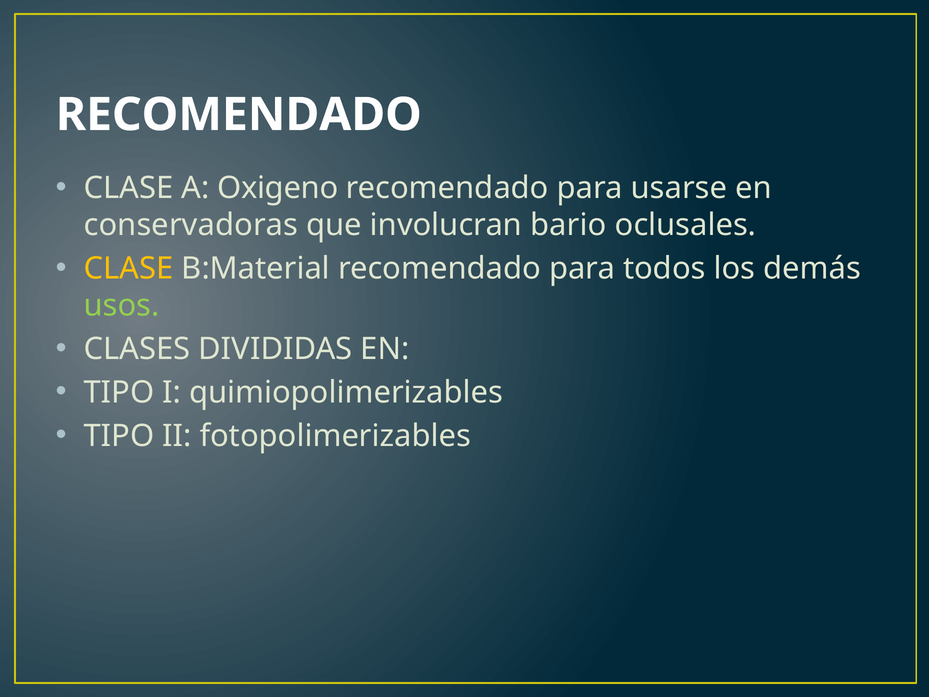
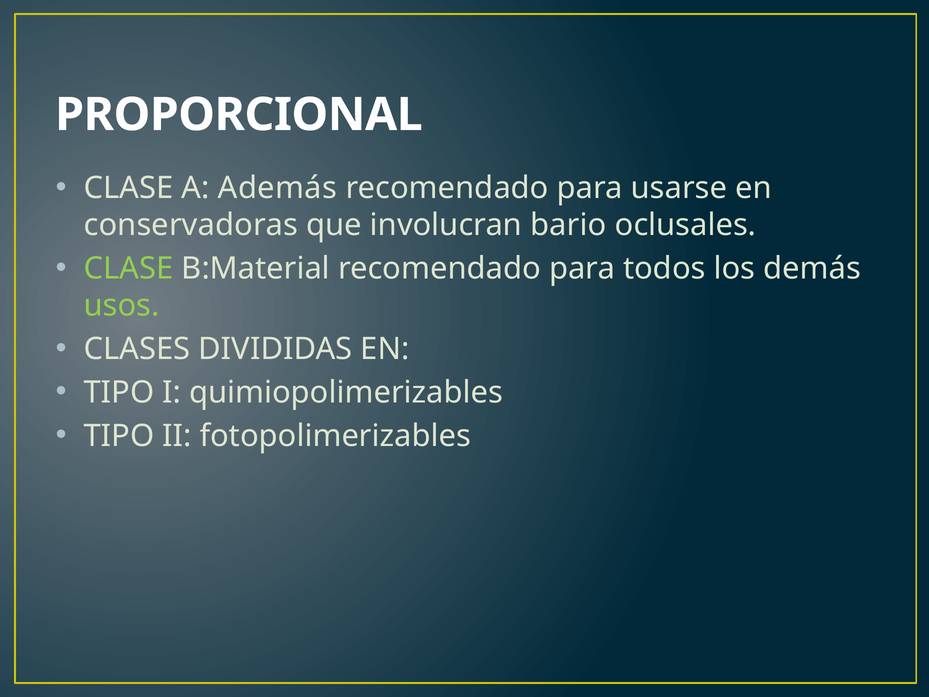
RECOMENDADO at (239, 115): RECOMENDADO -> PROPORCIONAL
Oxigeno: Oxigeno -> Además
CLASE at (128, 268) colour: yellow -> light green
